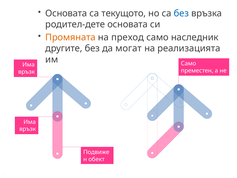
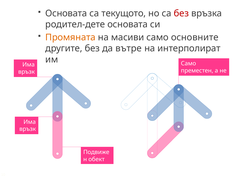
без at (181, 13) colour: blue -> red
преход: преход -> масиви
наследник: наследник -> основните
могат: могат -> вътре
реализацията: реализацията -> интерполират
